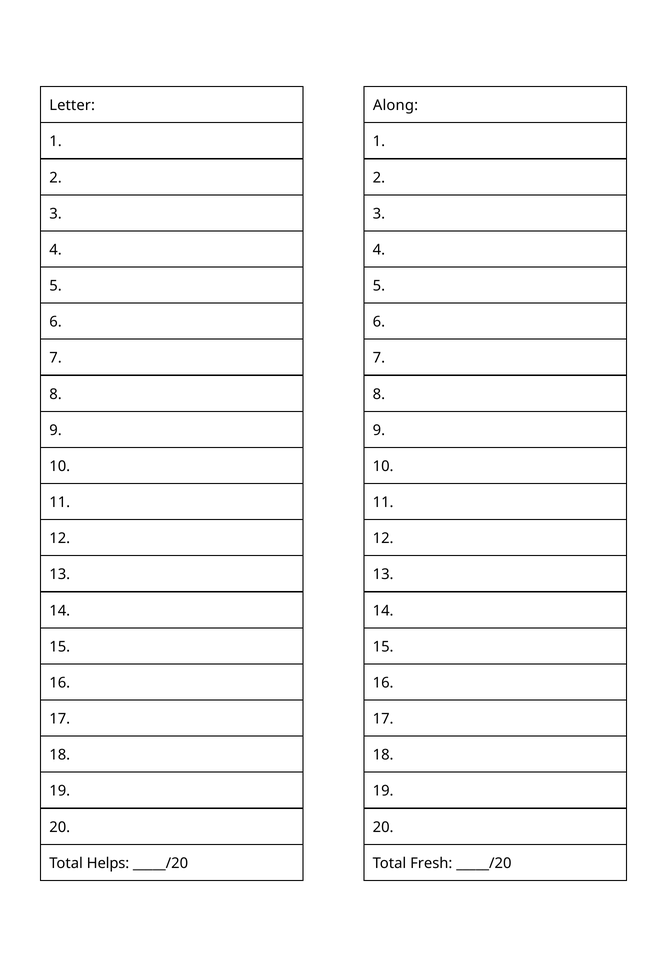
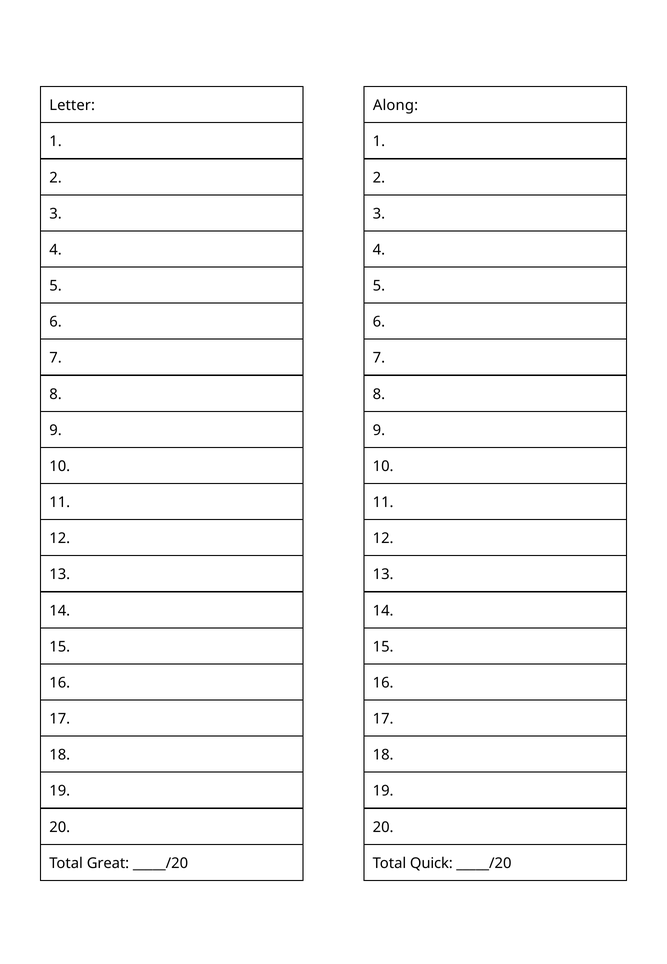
Helps: Helps -> Great
Fresh: Fresh -> Quick
